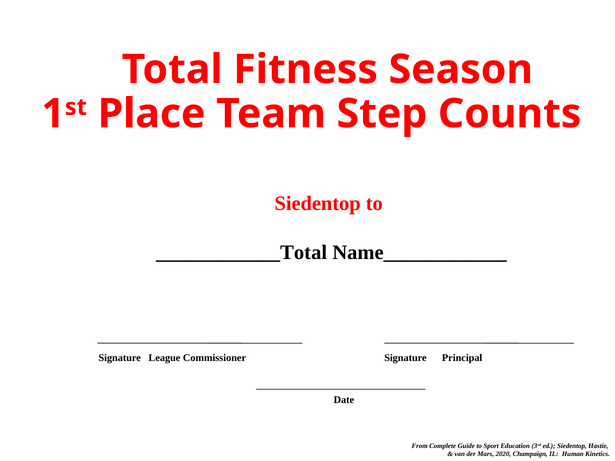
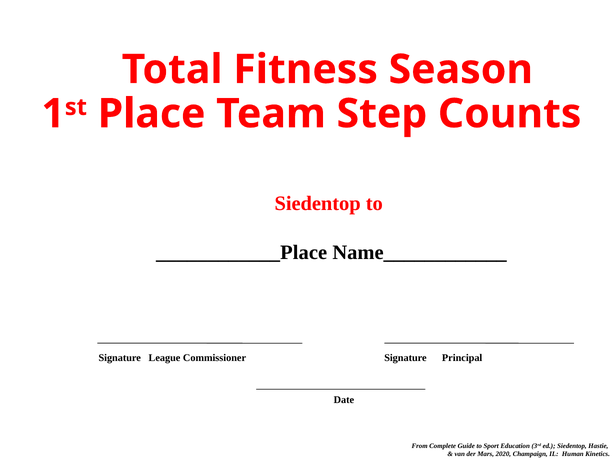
____________Total: ____________Total -> ____________Place
